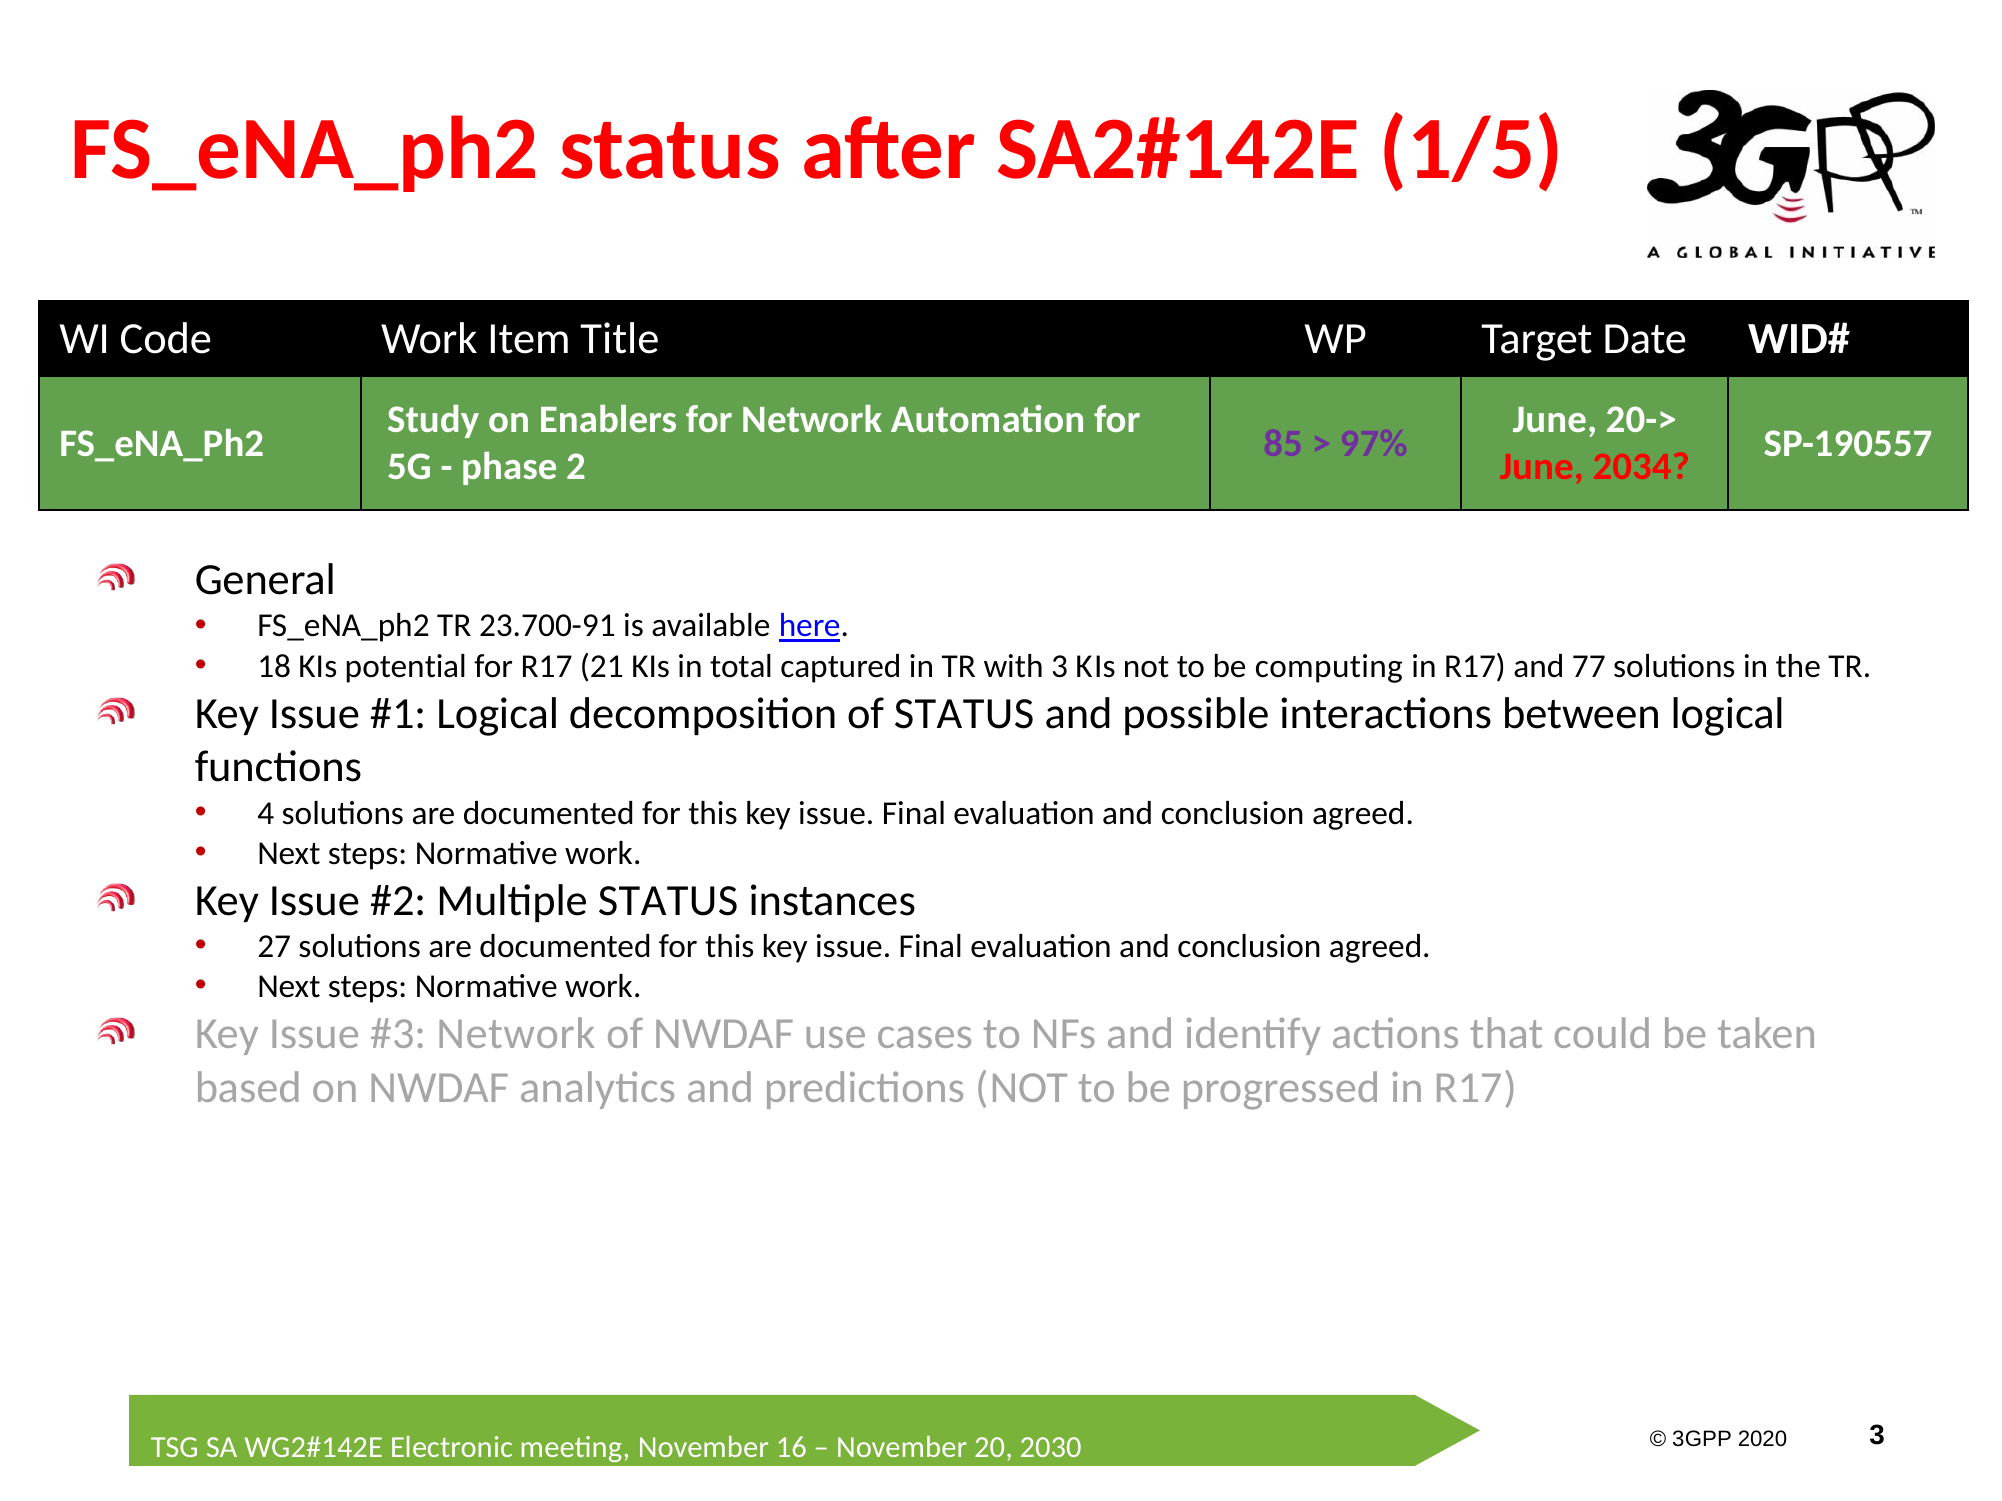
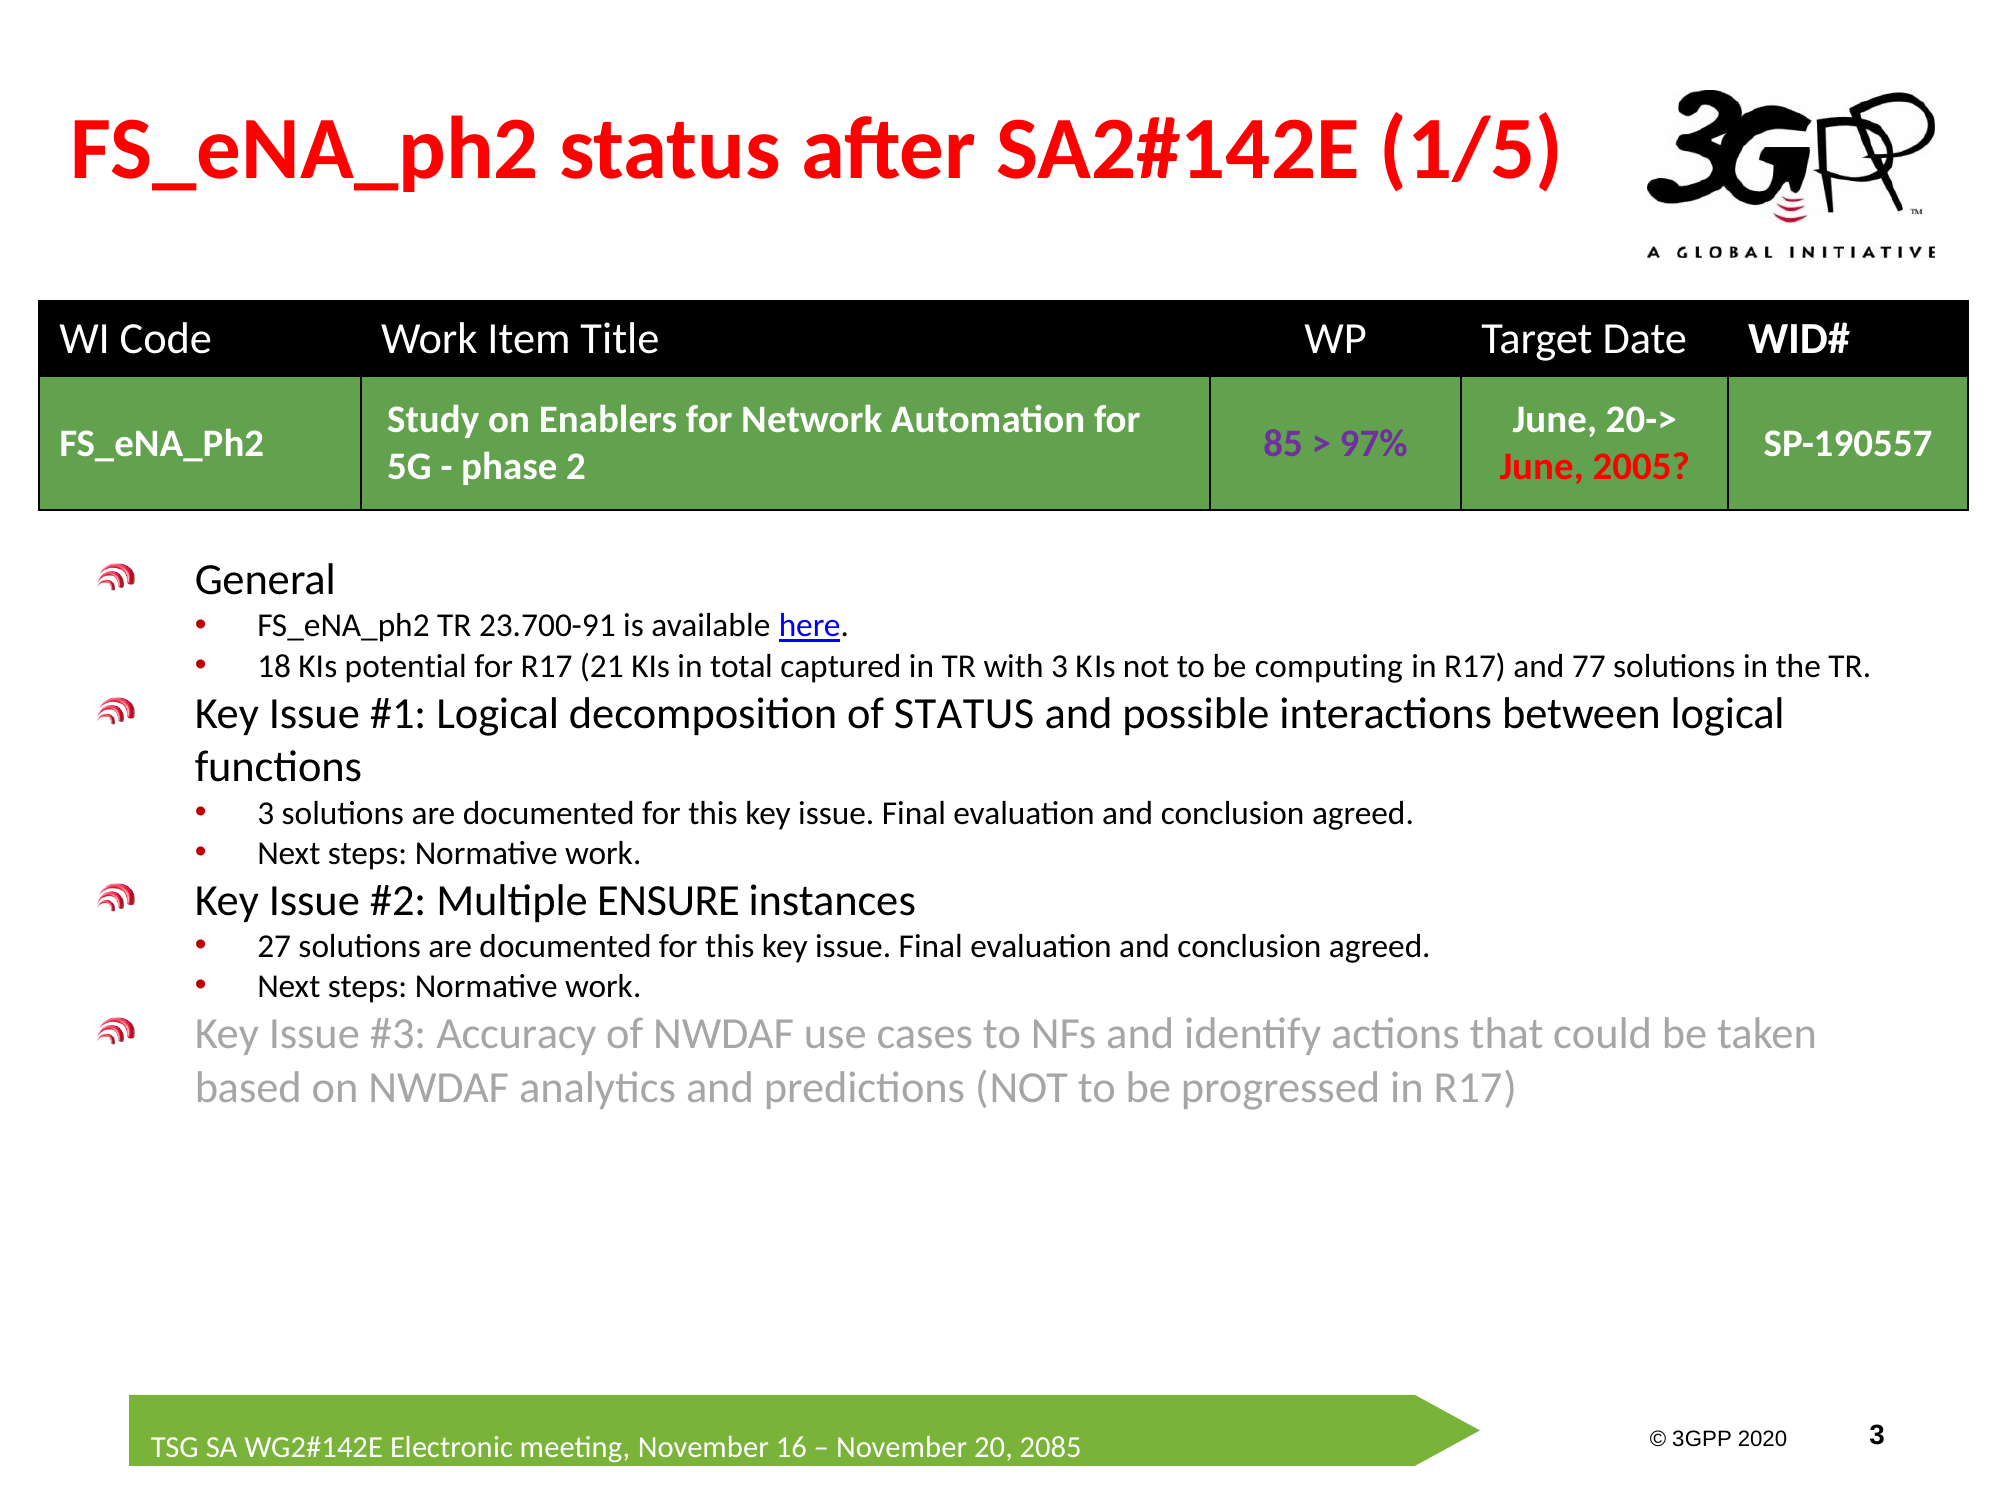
2034: 2034 -> 2005
4 at (266, 813): 4 -> 3
Multiple STATUS: STATUS -> ENSURE
Network at (516, 1034): Network -> Accuracy
2030: 2030 -> 2085
